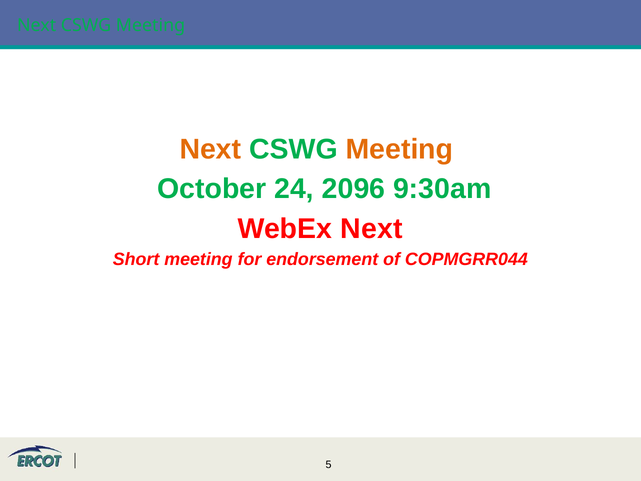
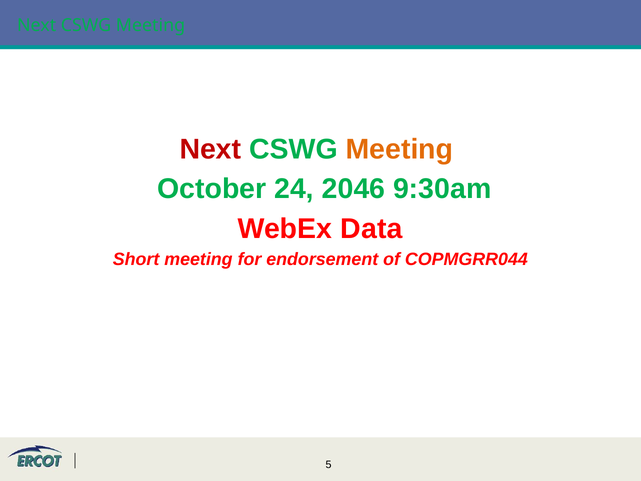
Next at (210, 149) colour: orange -> red
2096: 2096 -> 2046
WebEx Next: Next -> Data
